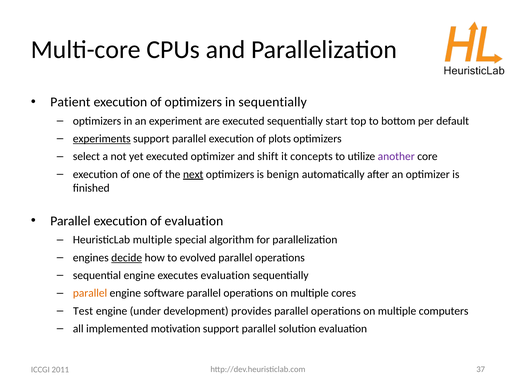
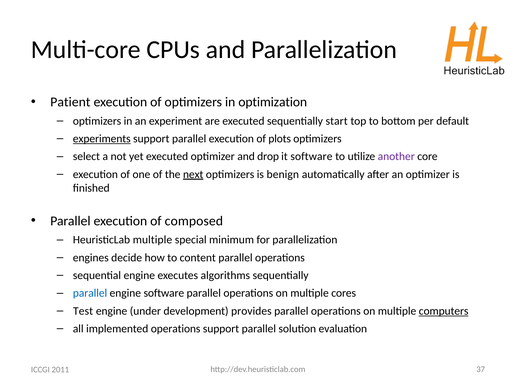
in sequentially: sequentially -> optimization
shift: shift -> drop
it concepts: concepts -> software
of evaluation: evaluation -> composed
algorithm: algorithm -> minimum
decide underline: present -> none
evolved: evolved -> content
executes evaluation: evaluation -> algorithms
parallel at (90, 293) colour: orange -> blue
computers underline: none -> present
implemented motivation: motivation -> operations
